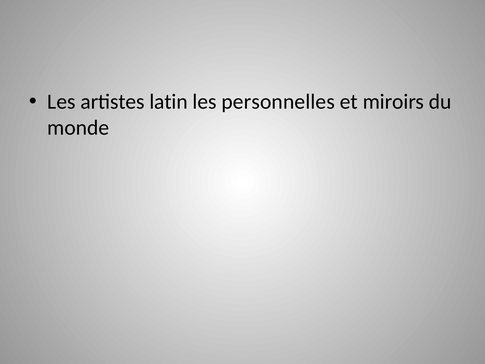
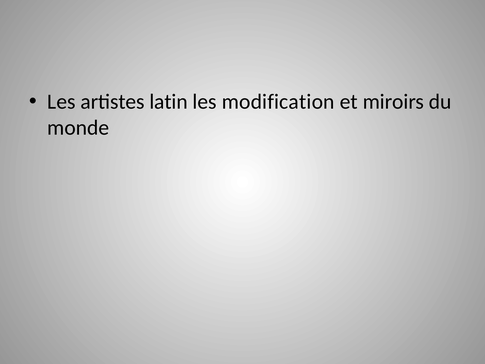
personnelles: personnelles -> modification
